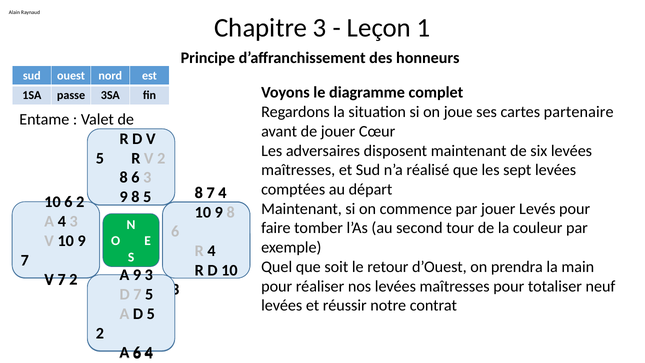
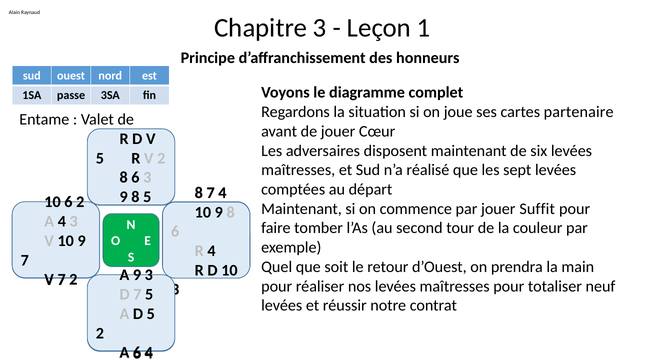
Levés: Levés -> Suffit
